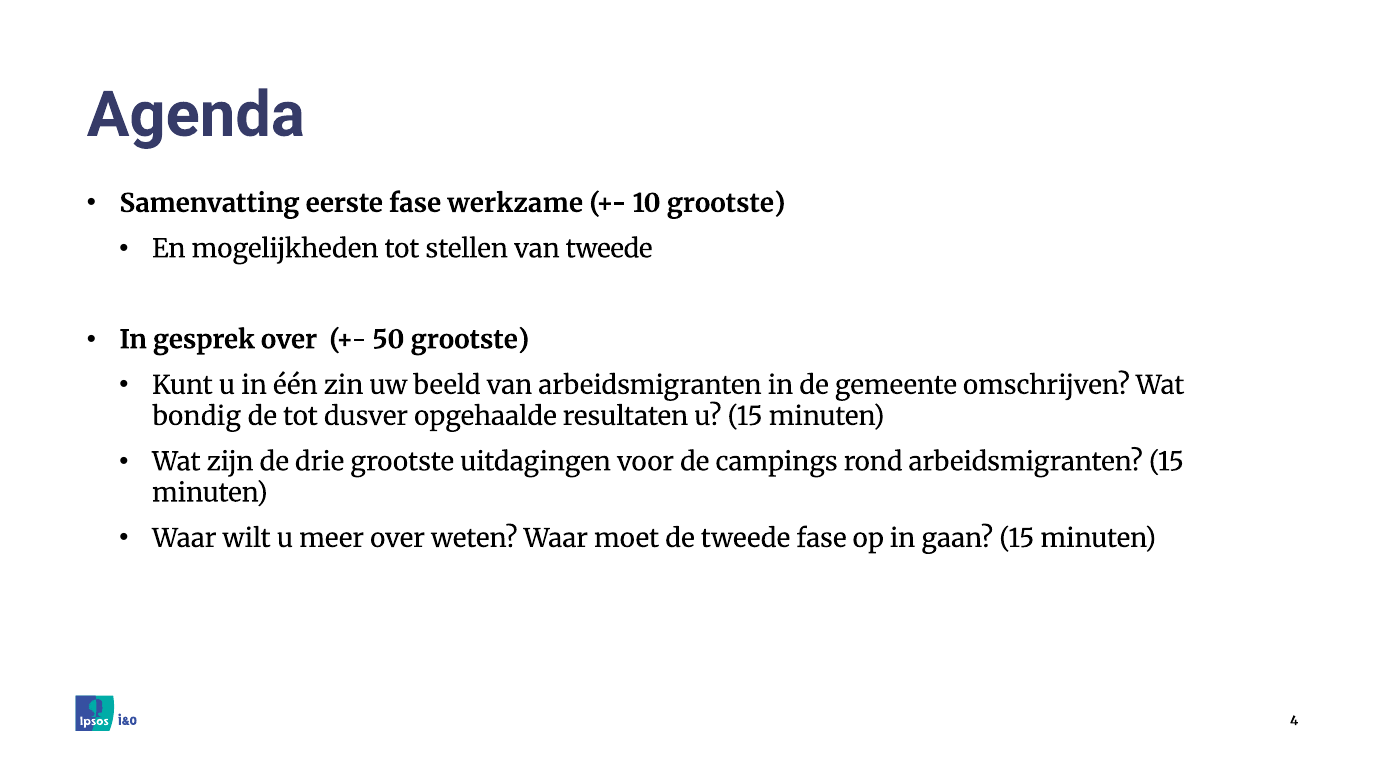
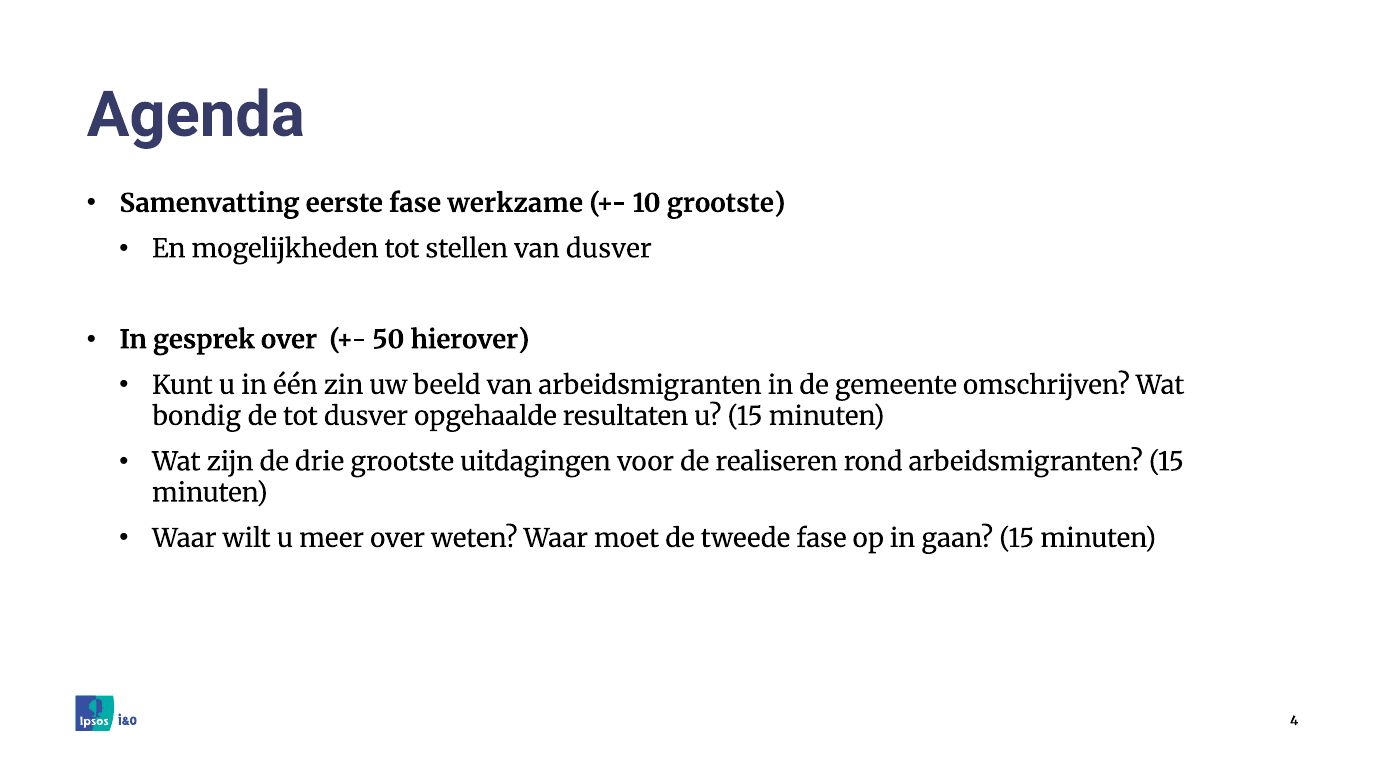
van tweede: tweede -> dusver
50 grootste: grootste -> hierover
campings: campings -> realiseren
